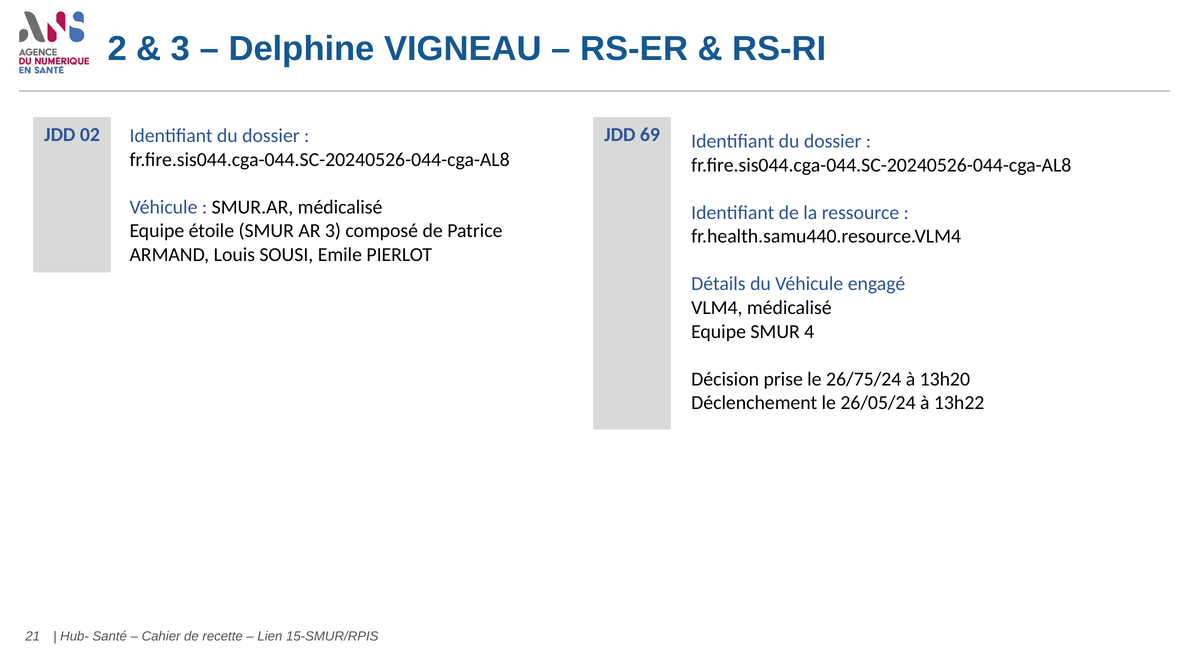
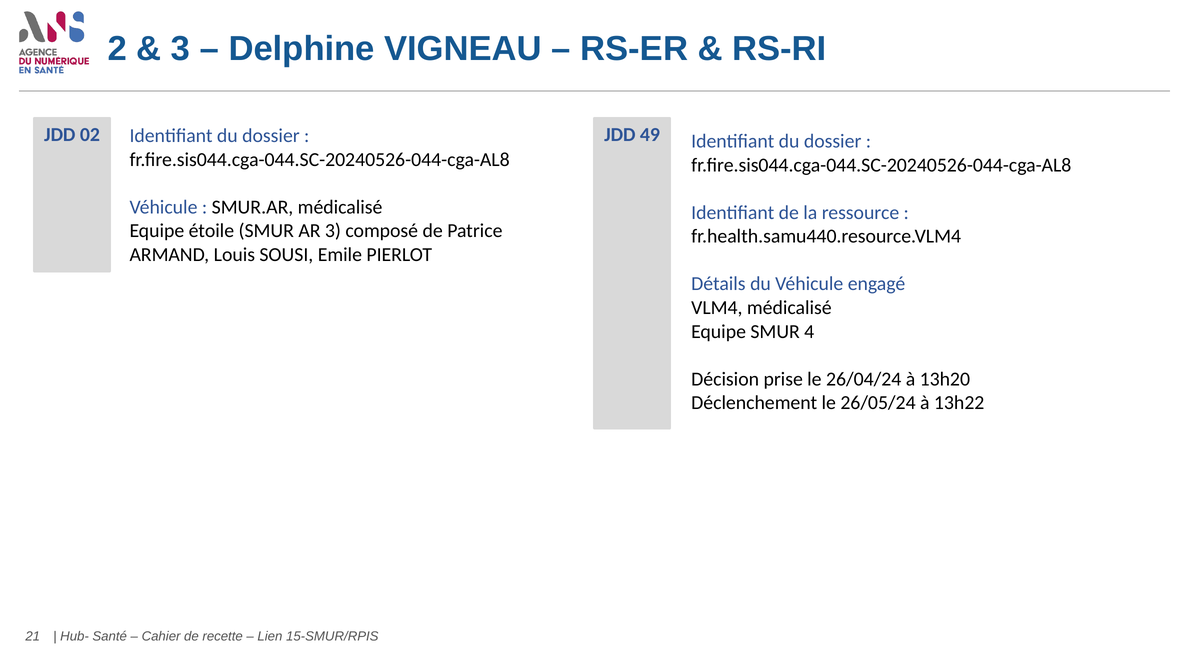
69: 69 -> 49
26/75/24: 26/75/24 -> 26/04/24
